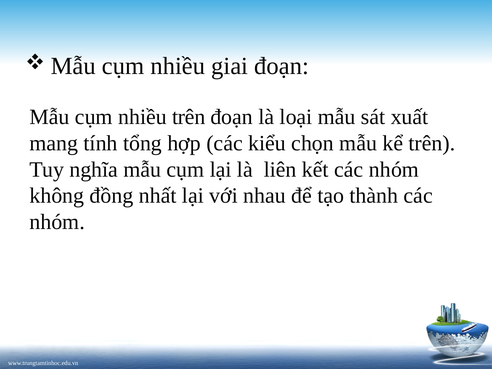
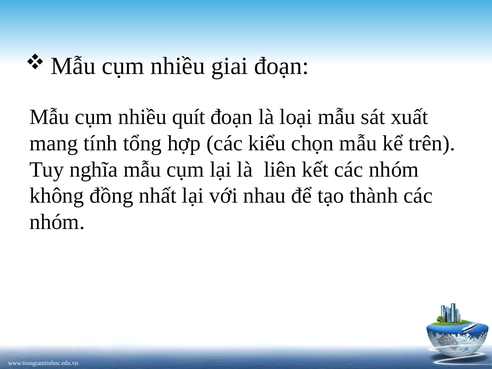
nhiều trên: trên -> quít
